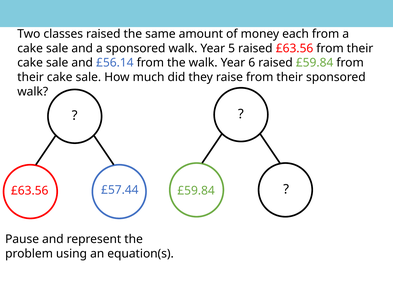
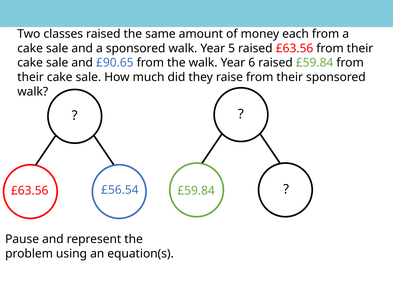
£56.14: £56.14 -> £90.65
£57.44: £57.44 -> £56.54
